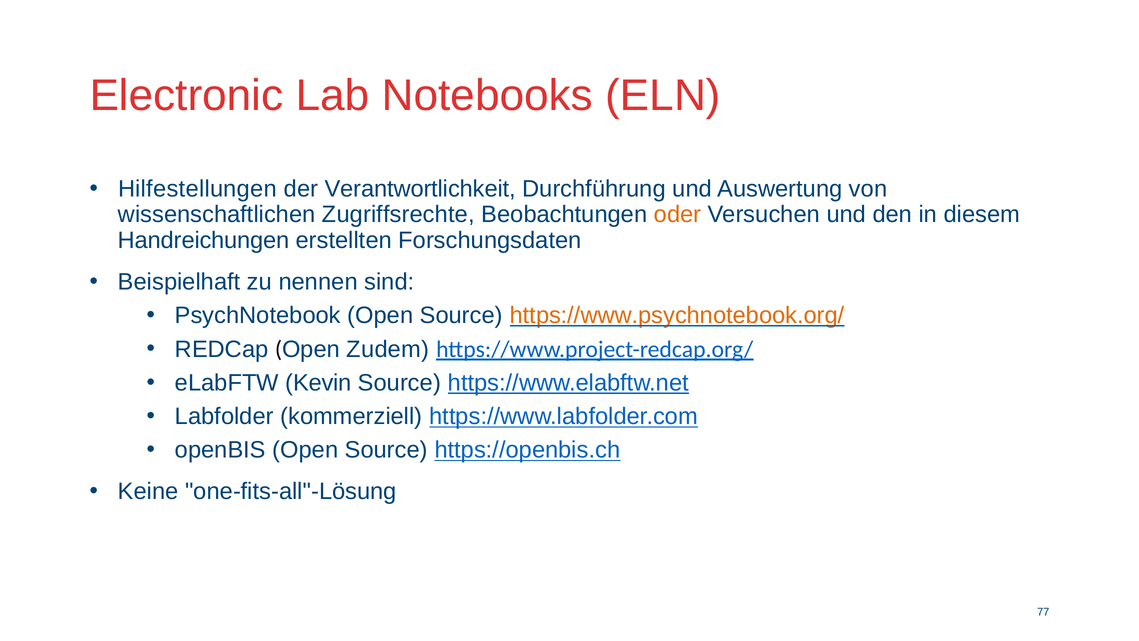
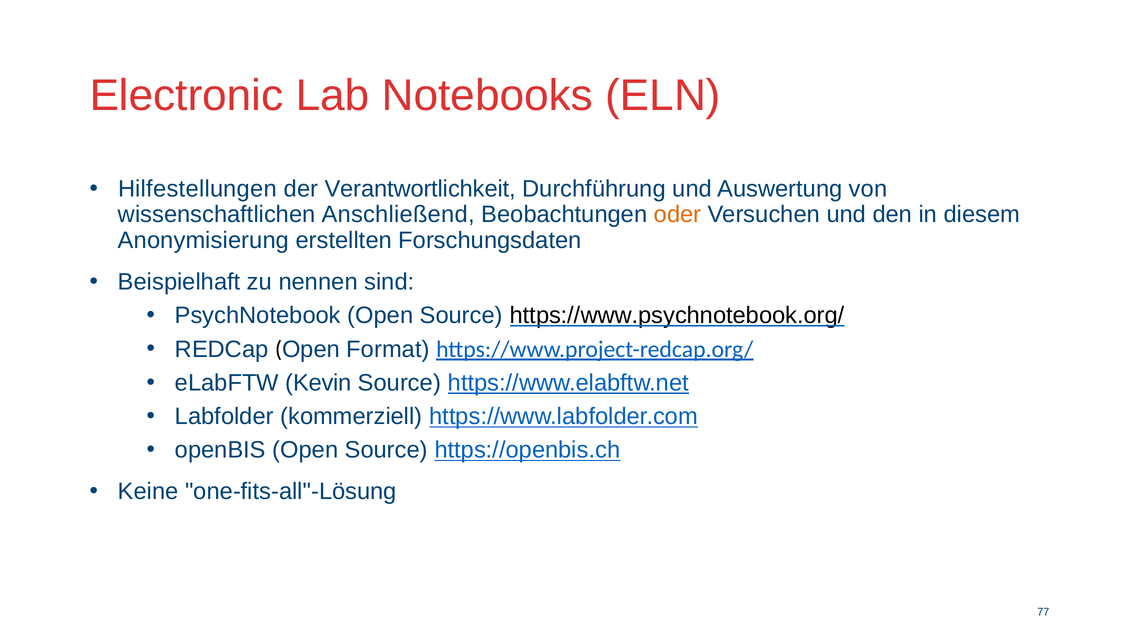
Zugriffsrechte: Zugriffsrechte -> Anschließend
Handreichungen: Handreichungen -> Anonymisierung
https://www.psychnotebook.org/ colour: orange -> black
Zudem: Zudem -> Format
